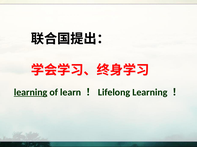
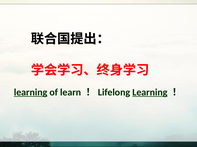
Learning at (150, 93) underline: none -> present
